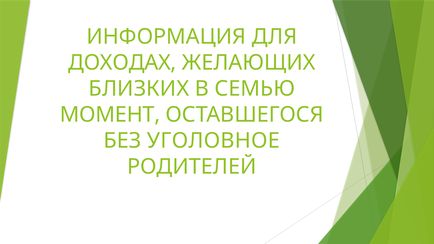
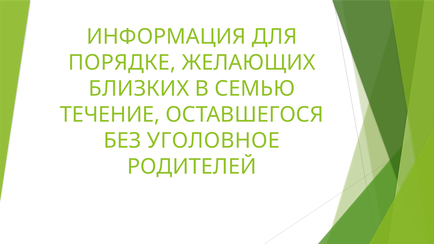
ДОХОДАХ: ДОХОДАХ -> ПОРЯДКЕ
МОМЕНТ: МОМЕНТ -> ТЕЧЕНИЕ
